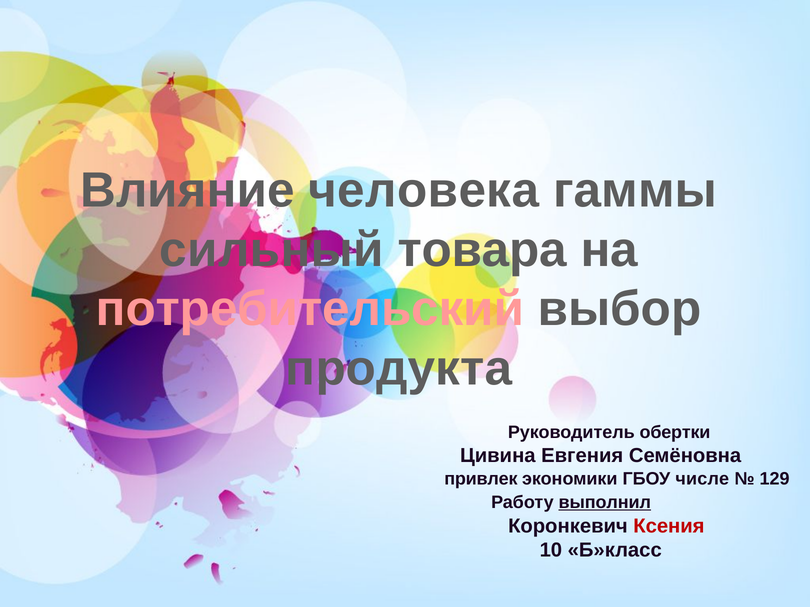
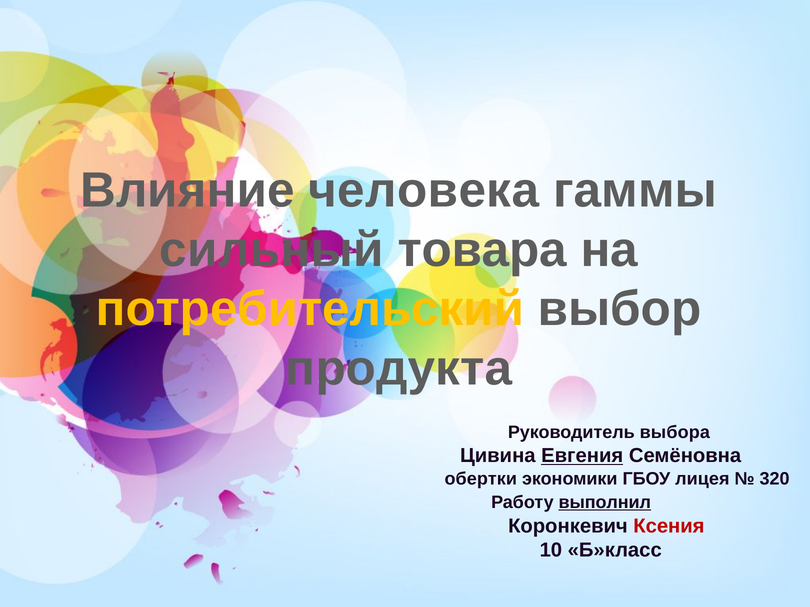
потребительский colour: pink -> yellow
обертки: обертки -> выбора
Евгения underline: none -> present
привлек: привлек -> обертки
числе: числе -> лицея
129: 129 -> 320
